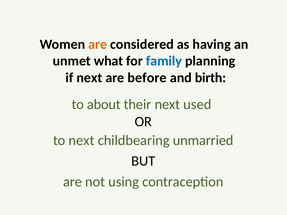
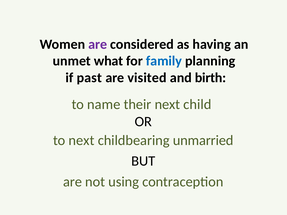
are at (98, 44) colour: orange -> purple
if next: next -> past
before: before -> visited
about: about -> name
used: used -> child
